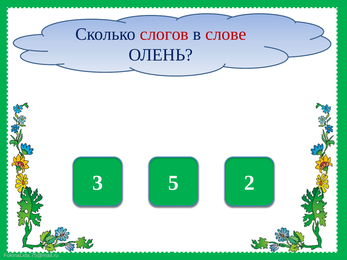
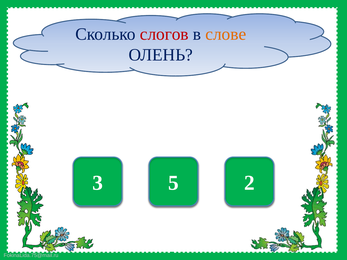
слове colour: red -> orange
